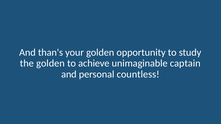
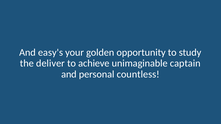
than's: than's -> easy's
the golden: golden -> deliver
